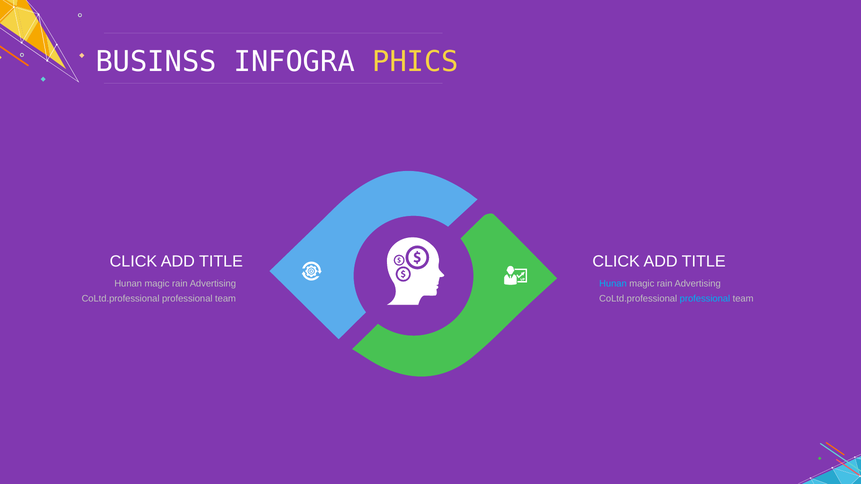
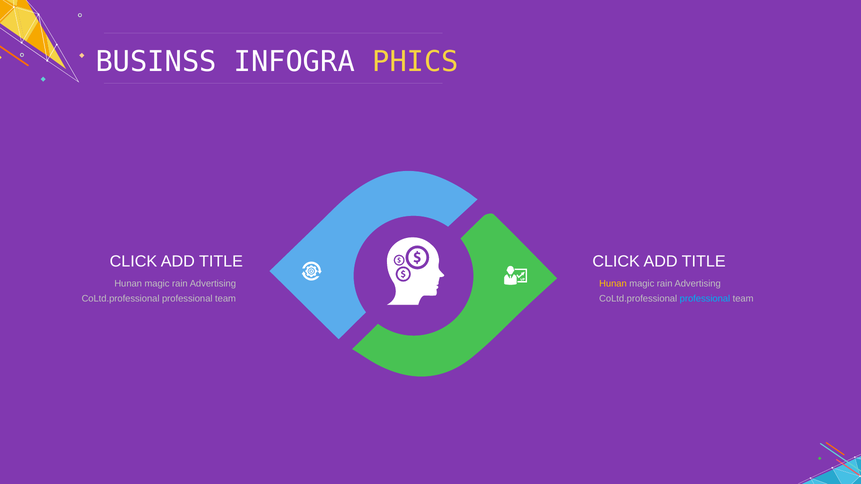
Hunan at (613, 284) colour: light blue -> yellow
